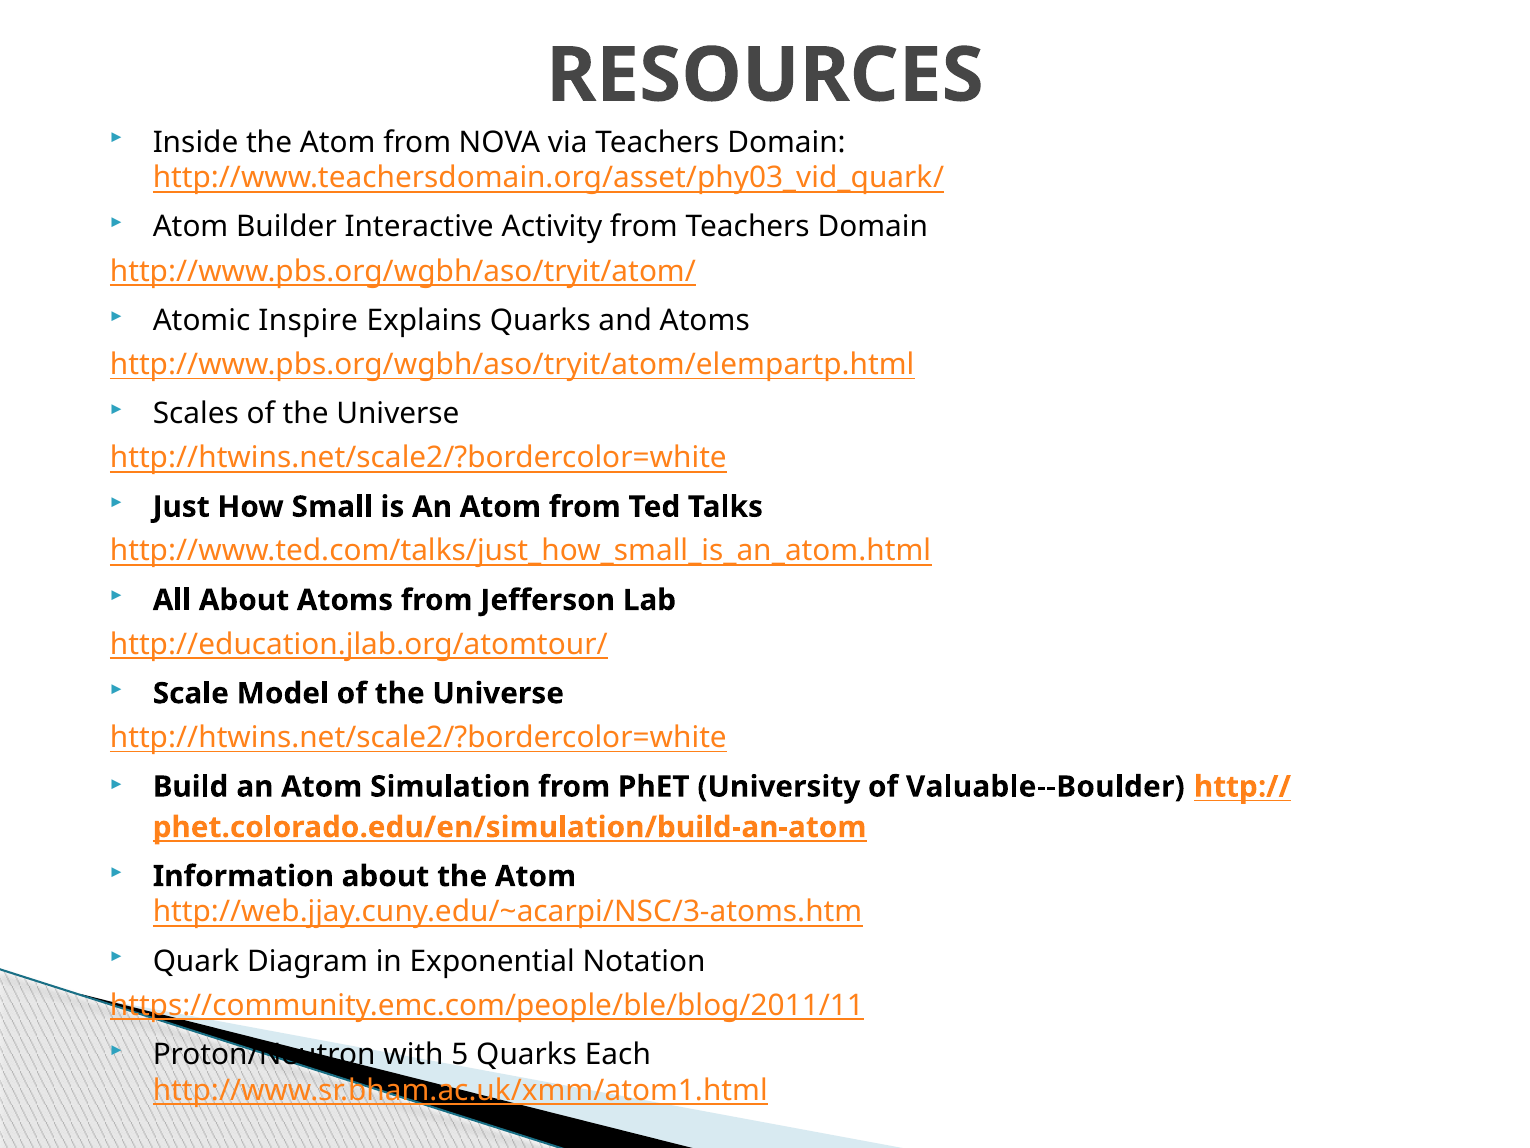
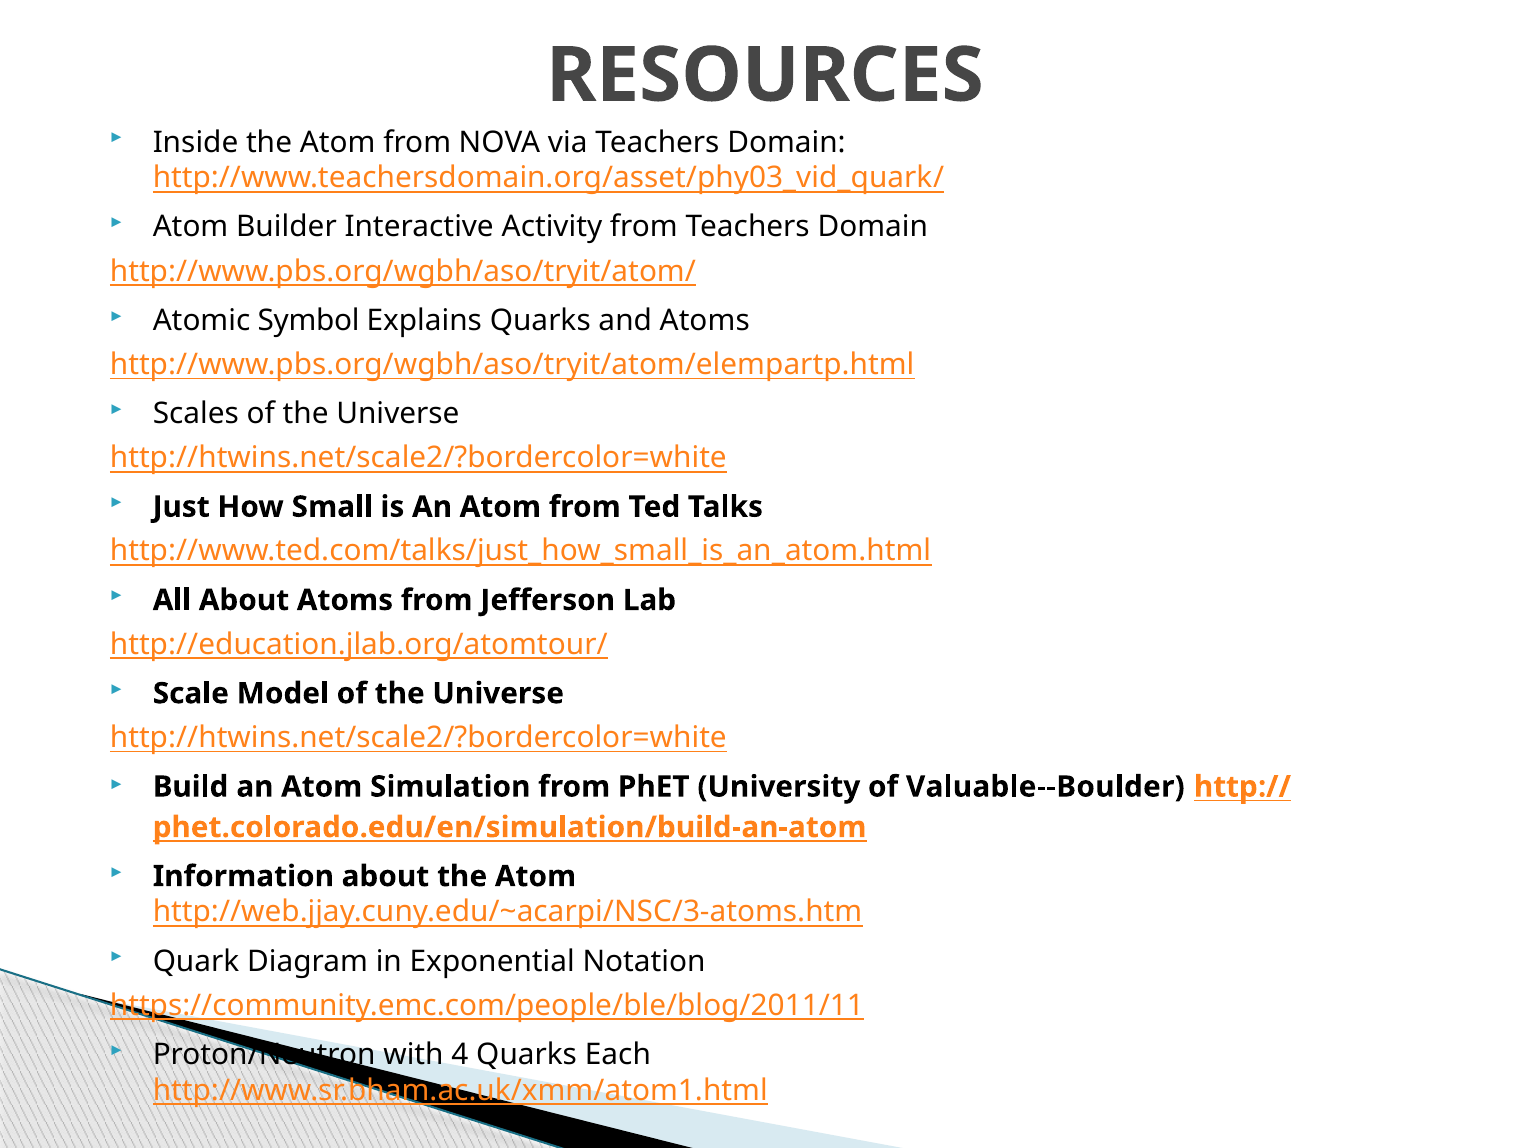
Inspire: Inspire -> Symbol
5: 5 -> 4
